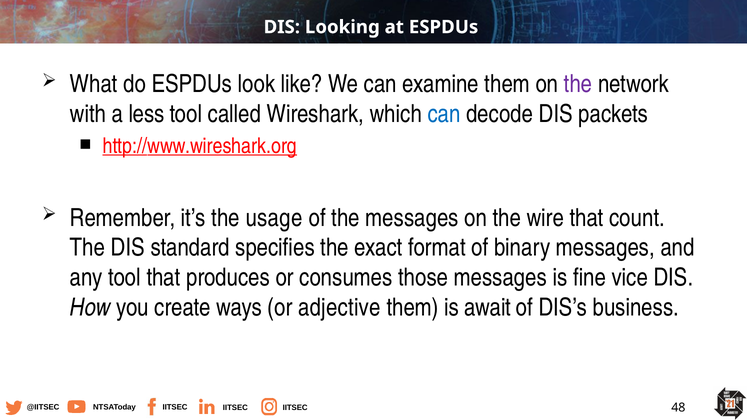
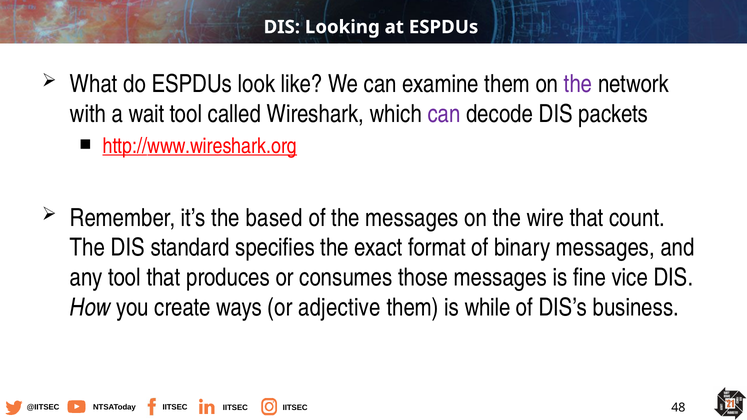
less: less -> wait
can at (444, 114) colour: blue -> purple
usage: usage -> based
await: await -> while
